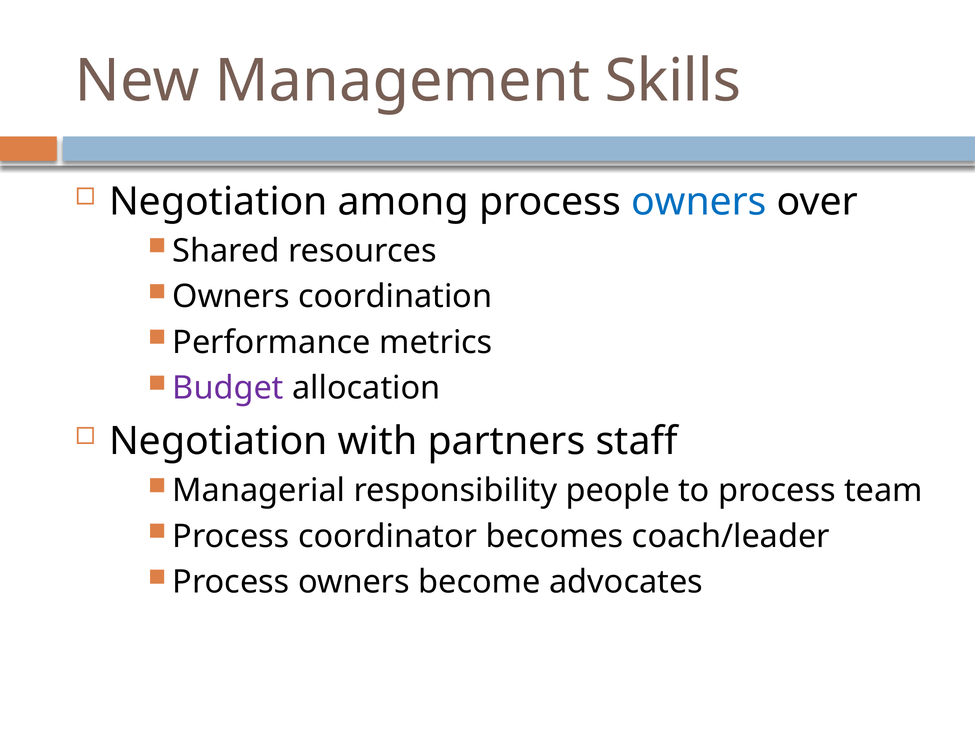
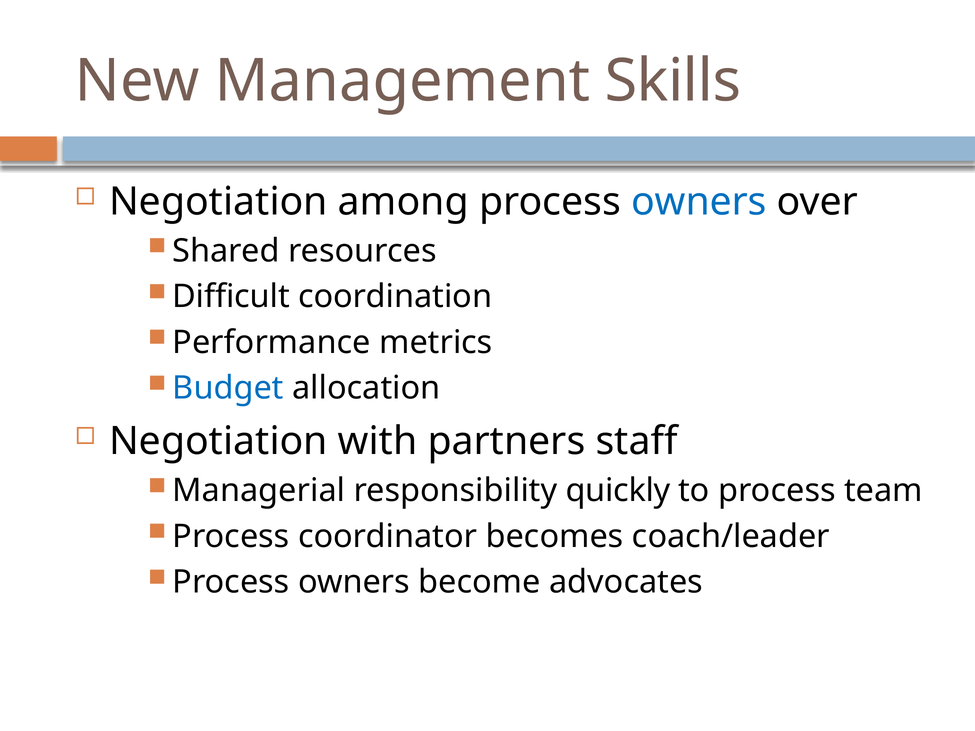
Owners at (231, 297): Owners -> Difficult
Budget colour: purple -> blue
people: people -> quickly
